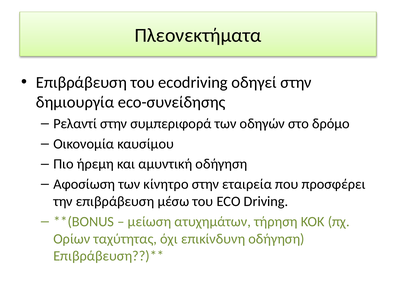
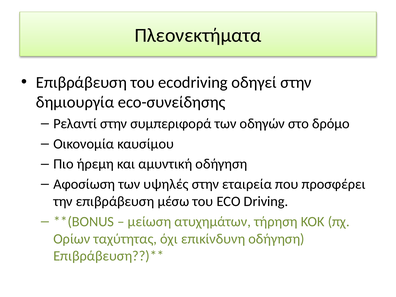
κίνητρο: κίνητρο -> υψηλές
